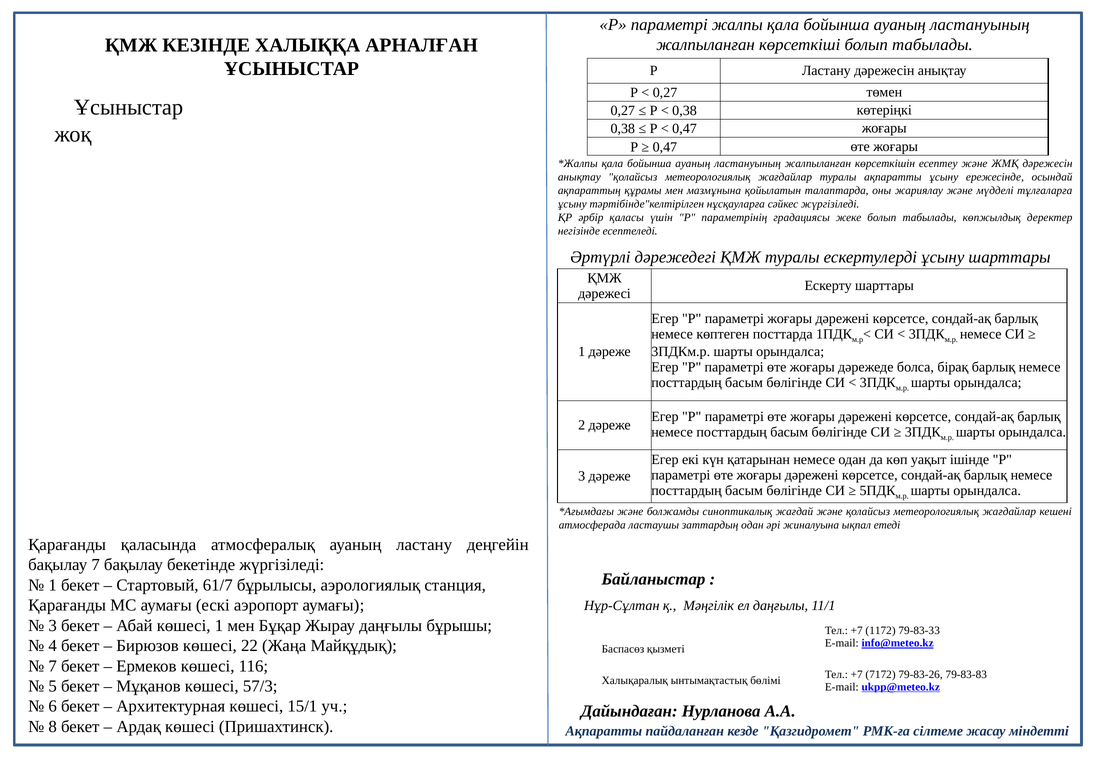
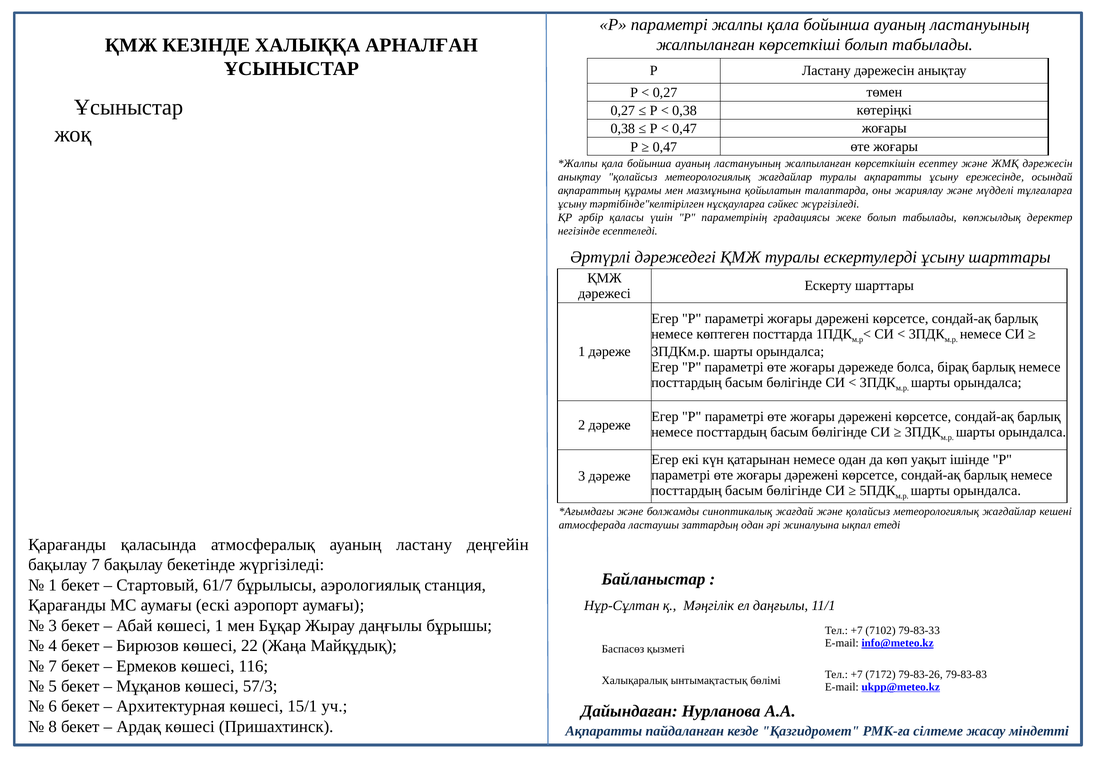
1172: 1172 -> 7102
